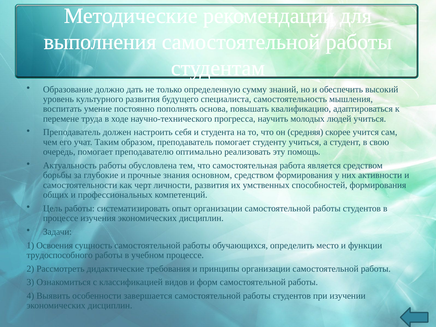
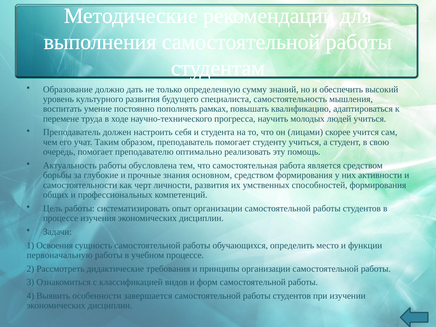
основа: основа -> рамках
средняя: средняя -> лицами
трудоспособного: трудоспособного -> первоначальную
